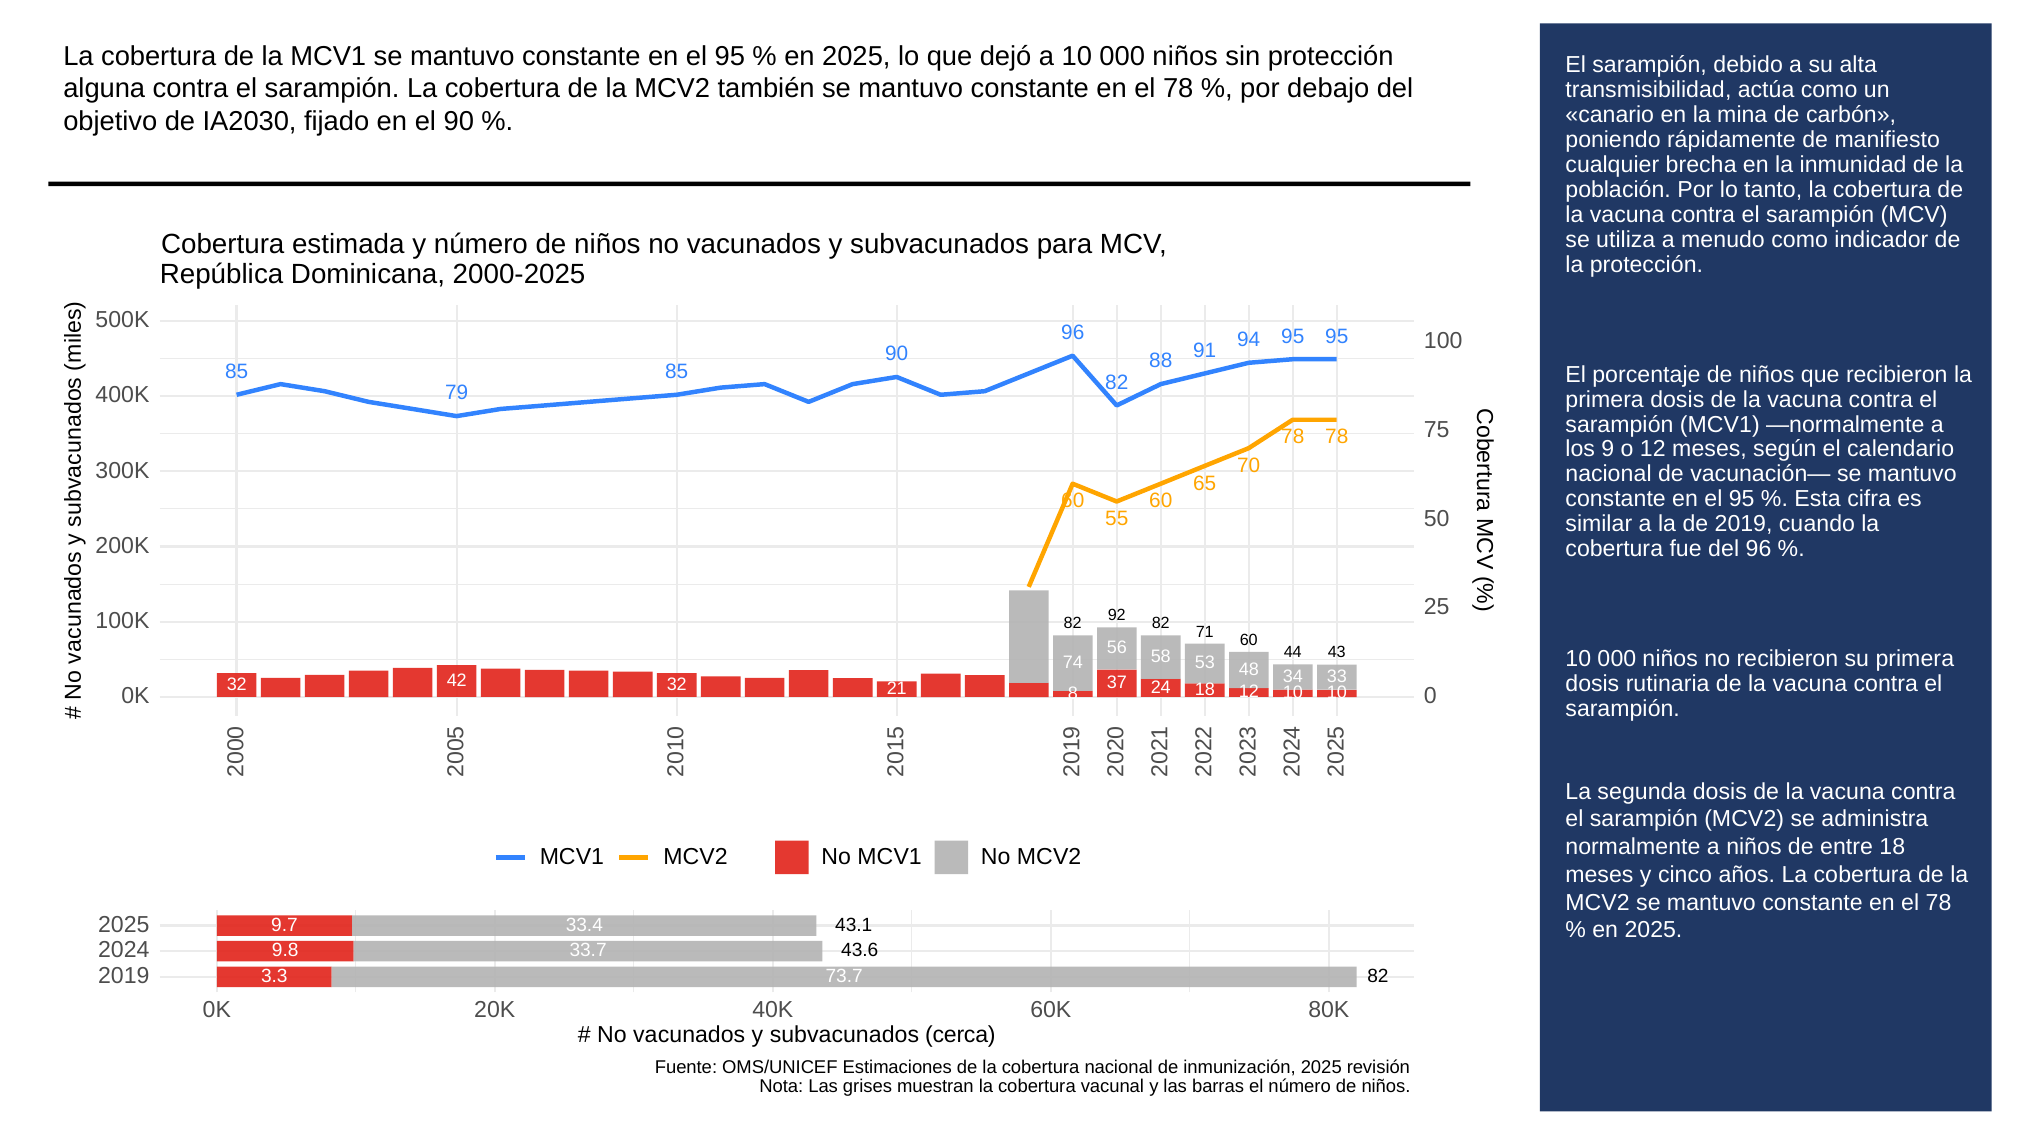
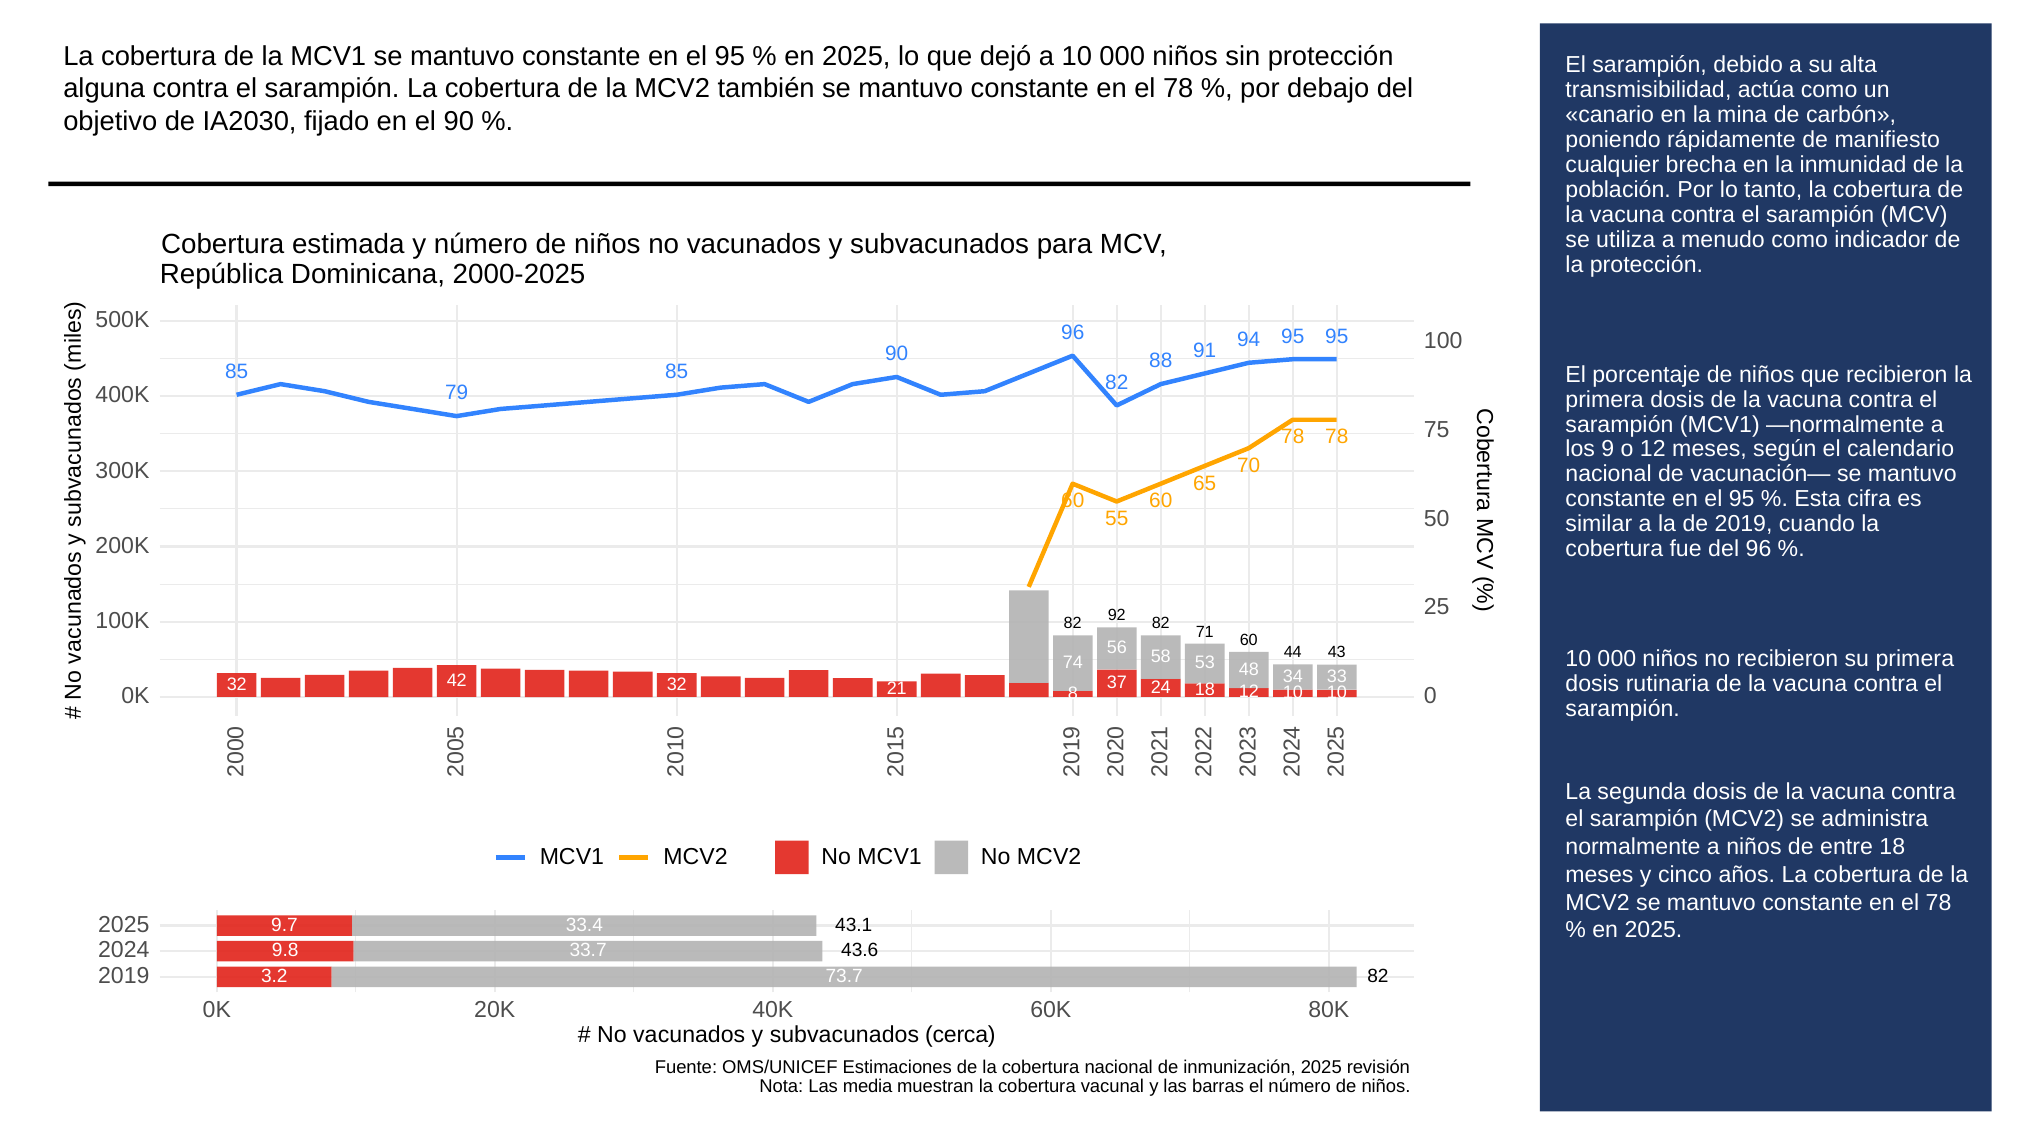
3.3: 3.3 -> 3.2
grises: grises -> media
